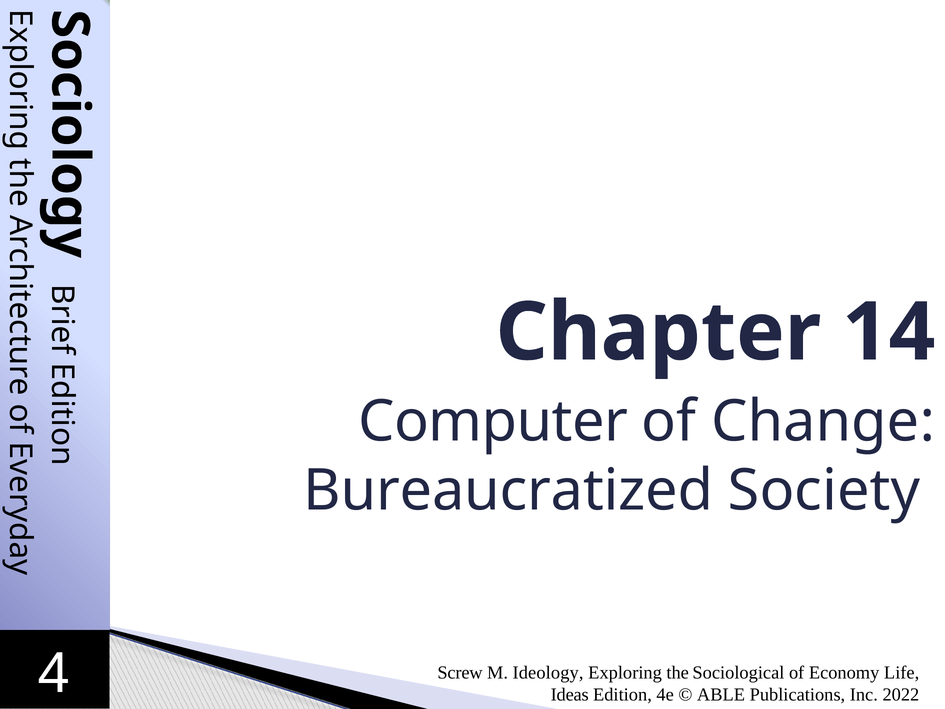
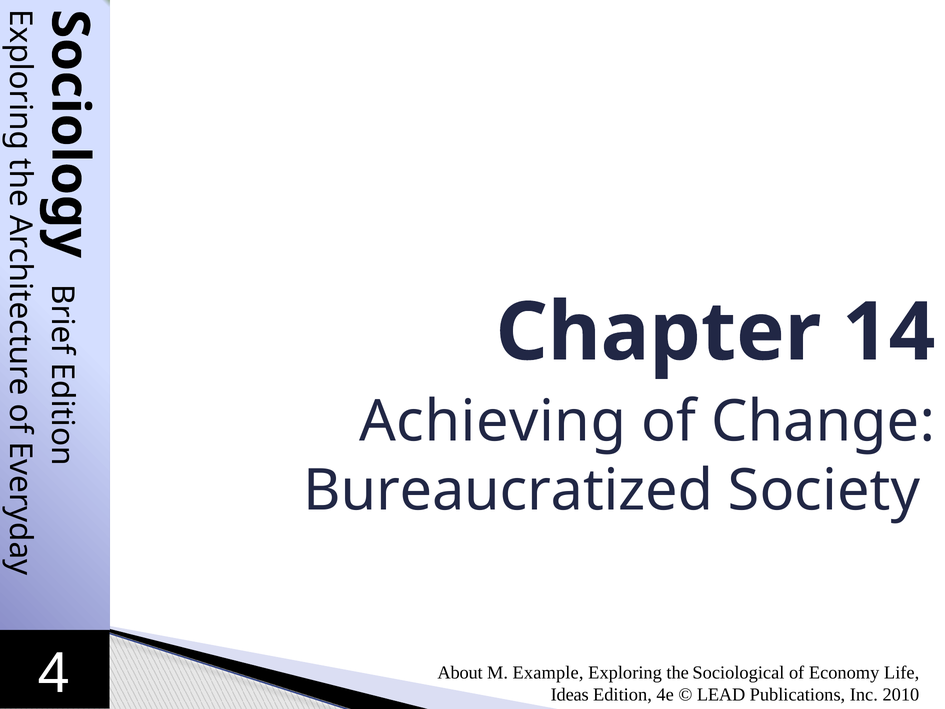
Computer: Computer -> Achieving
Screw: Screw -> About
Ideology: Ideology -> Example
ABLE: ABLE -> LEAD
2022: 2022 -> 2010
